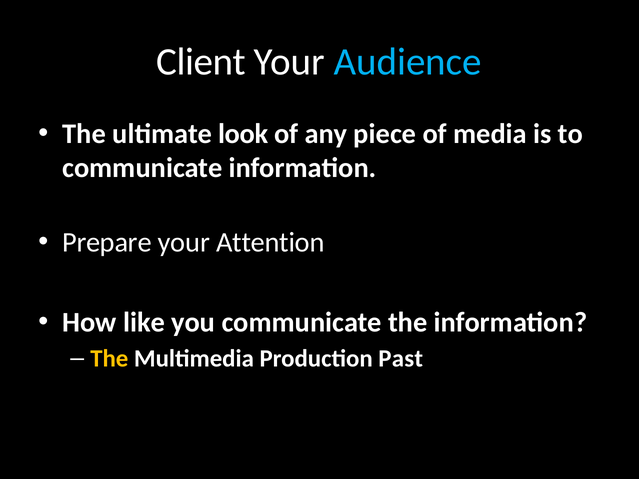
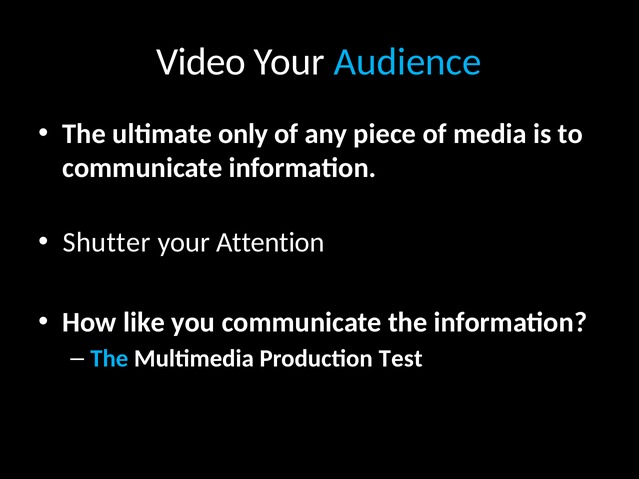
Client: Client -> Video
look: look -> only
Prepare: Prepare -> Shutter
The at (109, 359) colour: yellow -> light blue
Past: Past -> Test
